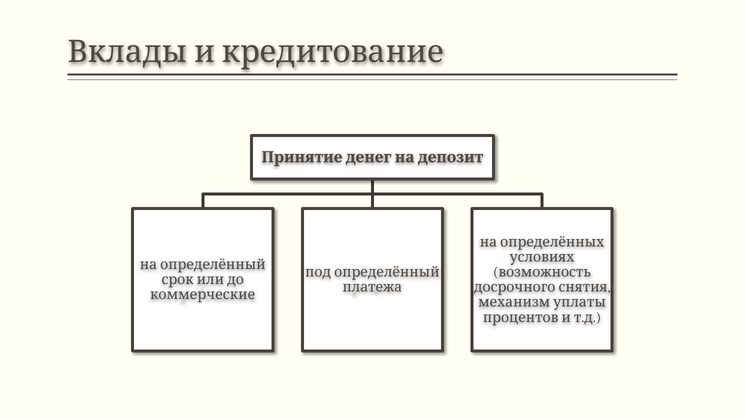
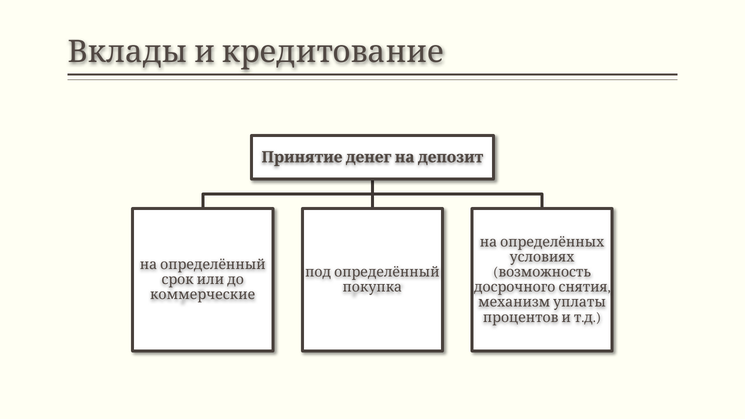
платежа: платежа -> покупка
